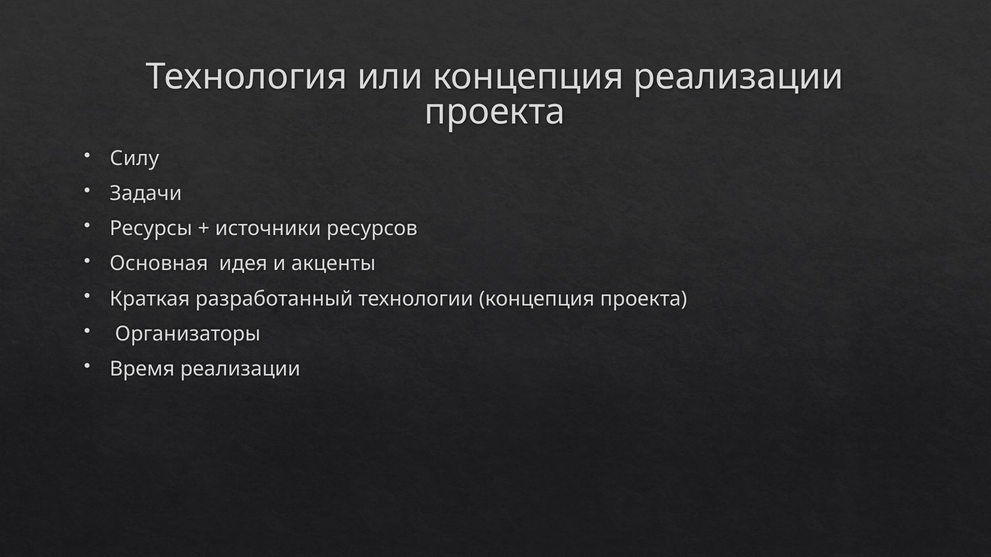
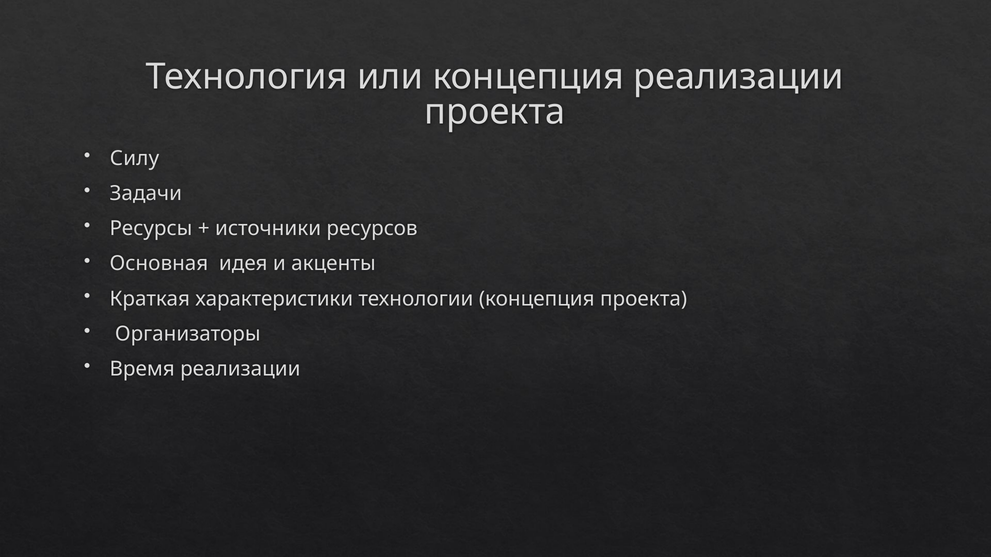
разработанный: разработанный -> характеристики
